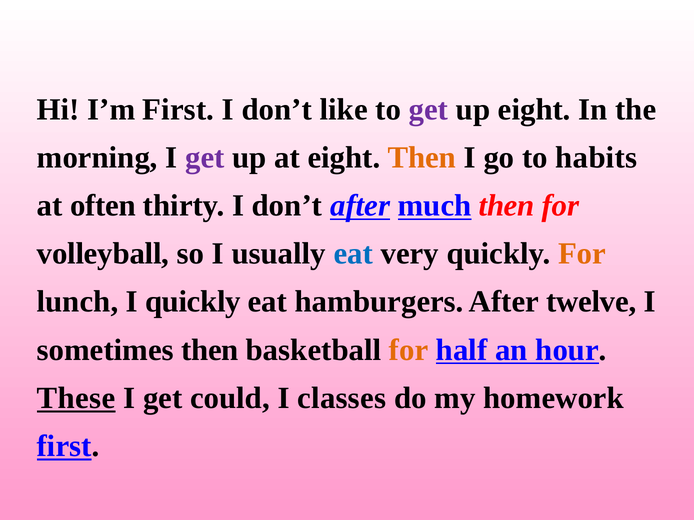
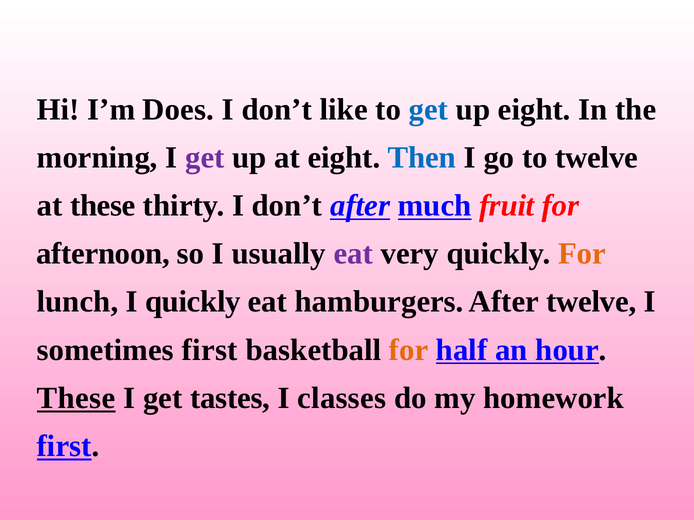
I’m First: First -> Does
get at (428, 110) colour: purple -> blue
Then at (422, 158) colour: orange -> blue
to habits: habits -> twelve
at often: often -> these
much then: then -> fruit
volleyball: volleyball -> afternoon
eat at (353, 254) colour: blue -> purple
sometimes then: then -> first
could: could -> tastes
